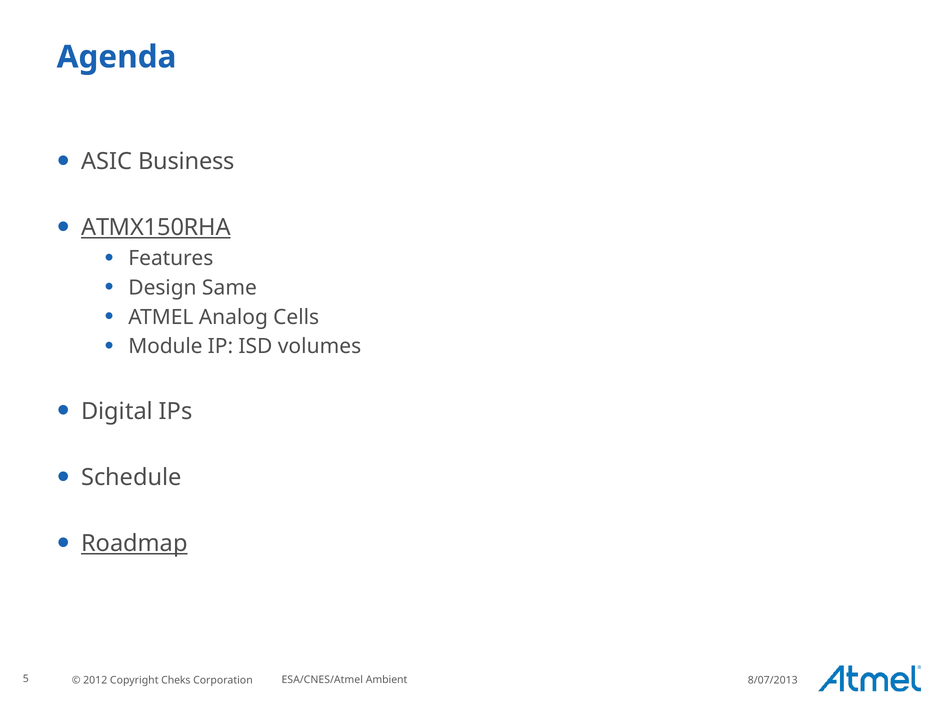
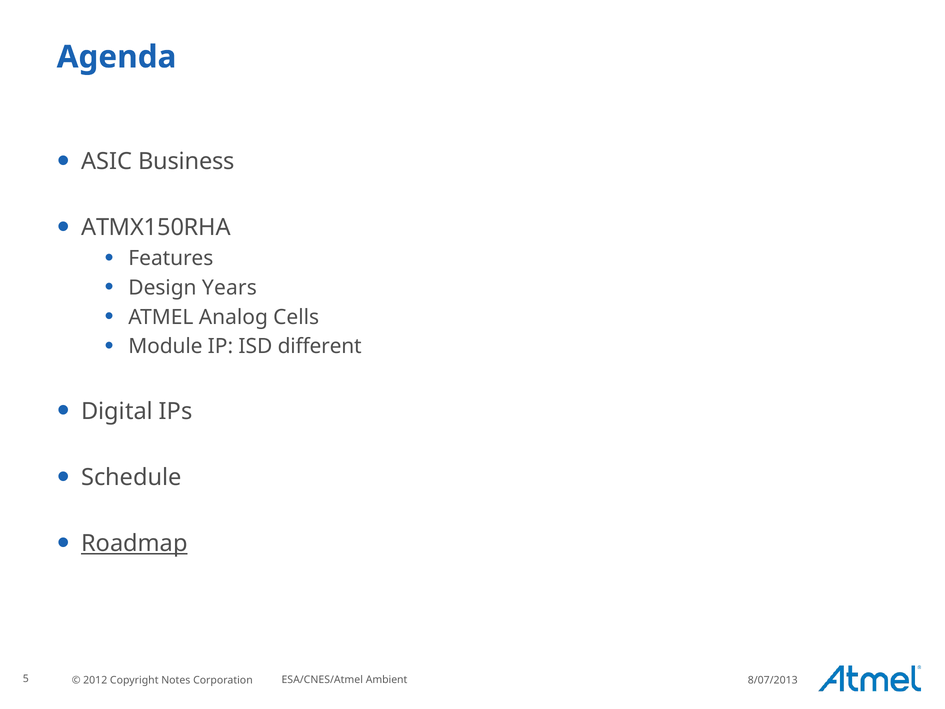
ATMX150RHA underline: present -> none
Same: Same -> Years
volumes: volumes -> different
Cheks: Cheks -> Notes
